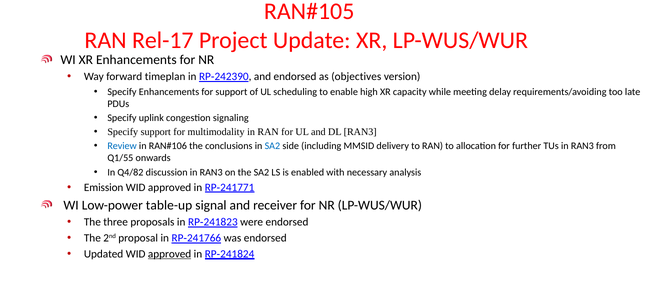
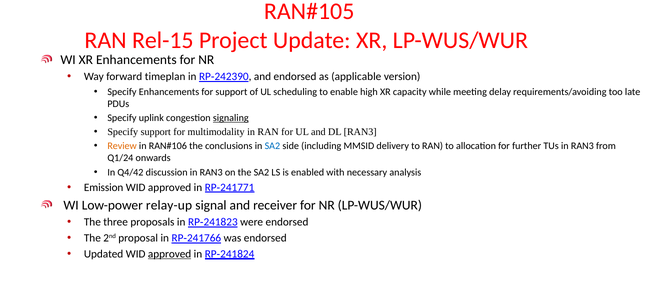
Rel-17: Rel-17 -> Rel-15
objectives: objectives -> applicable
signaling underline: none -> present
Review colour: blue -> orange
Q1/55: Q1/55 -> Q1/24
Q4/82: Q4/82 -> Q4/42
table-up: table-up -> relay-up
